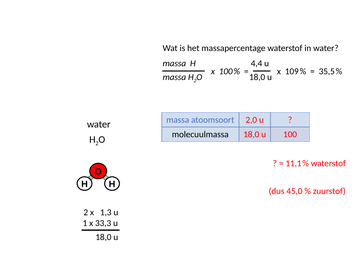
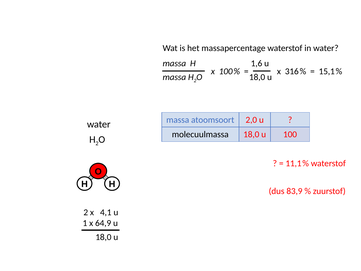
4,4: 4,4 -> 1,6
109: 109 -> 316
35,5: 35,5 -> 15,1
45,0: 45,0 -> 83,9
1,3: 1,3 -> 4,1
33,3: 33,3 -> 64,9
